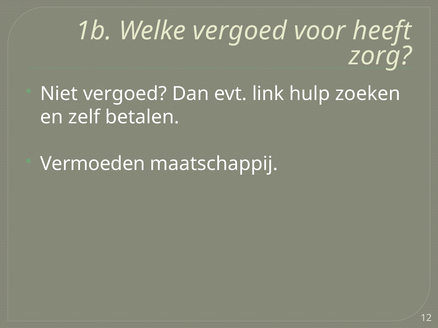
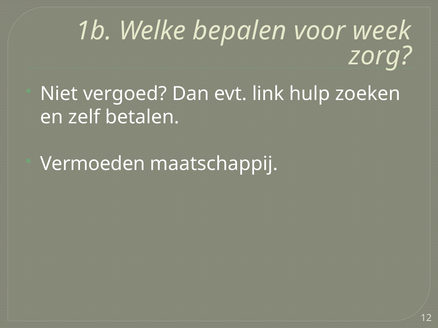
Welke vergoed: vergoed -> bepalen
heeft: heeft -> week
